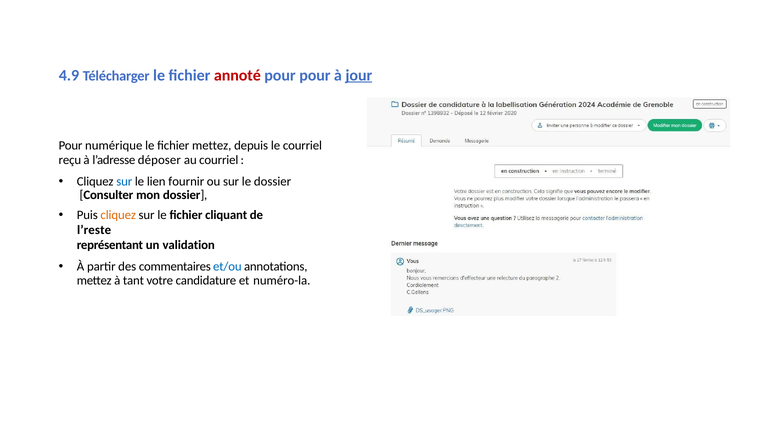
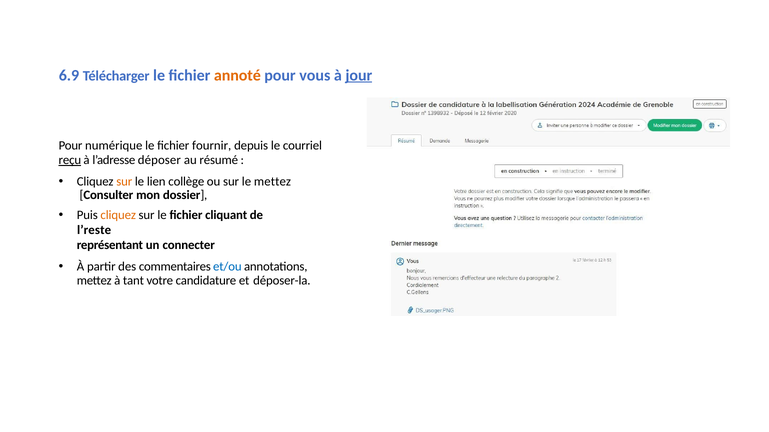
4.9: 4.9 -> 6.9
annoté colour: red -> orange
pour pour: pour -> vous
fichier mettez: mettez -> fournir
reçu underline: none -> present
au courriel: courriel -> résumé
sur at (124, 182) colour: blue -> orange
fournir: fournir -> collège
le dossier: dossier -> mettez
validation: validation -> connecter
numéro-la: numéro-la -> déposer-la
